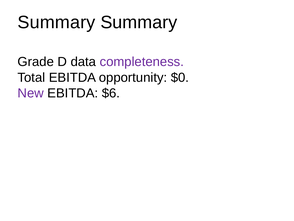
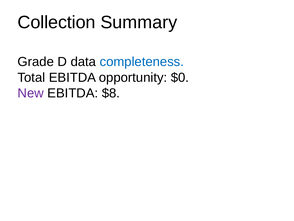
Summary at (56, 22): Summary -> Collection
completeness colour: purple -> blue
$6: $6 -> $8
